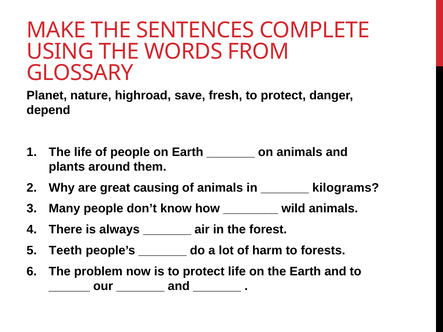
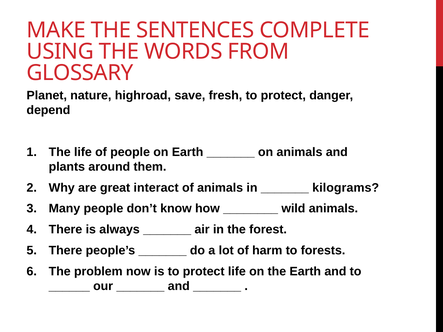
causing: causing -> interact
Teeth at (65, 251): Teeth -> There
